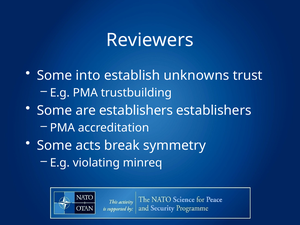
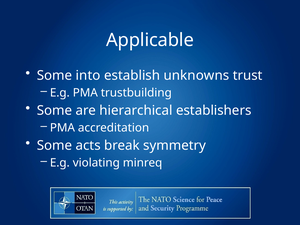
Reviewers: Reviewers -> Applicable
are establishers: establishers -> hierarchical
